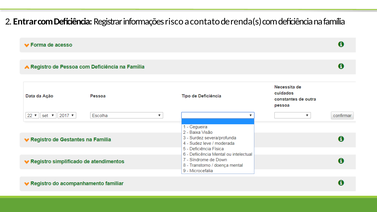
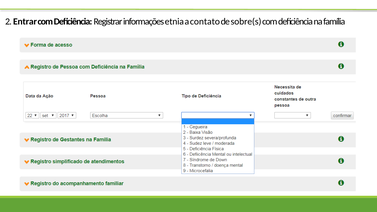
risco: risco -> etnia
renda(s: renda(s -> sobre(s
